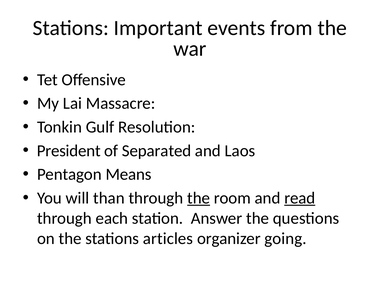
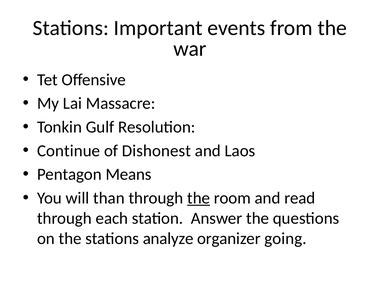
President: President -> Continue
Separated: Separated -> Dishonest
read underline: present -> none
articles: articles -> analyze
